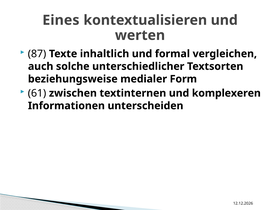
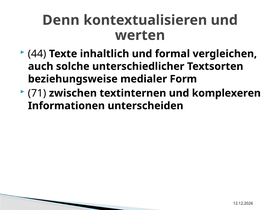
Eines: Eines -> Denn
87: 87 -> 44
61: 61 -> 71
